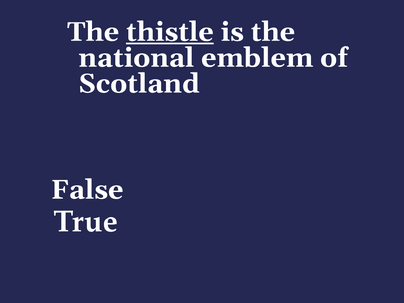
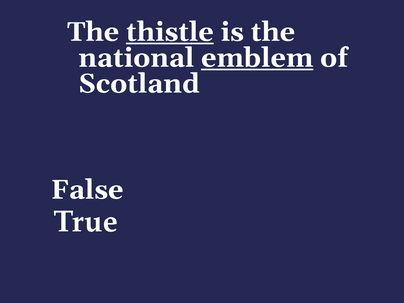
emblem underline: none -> present
